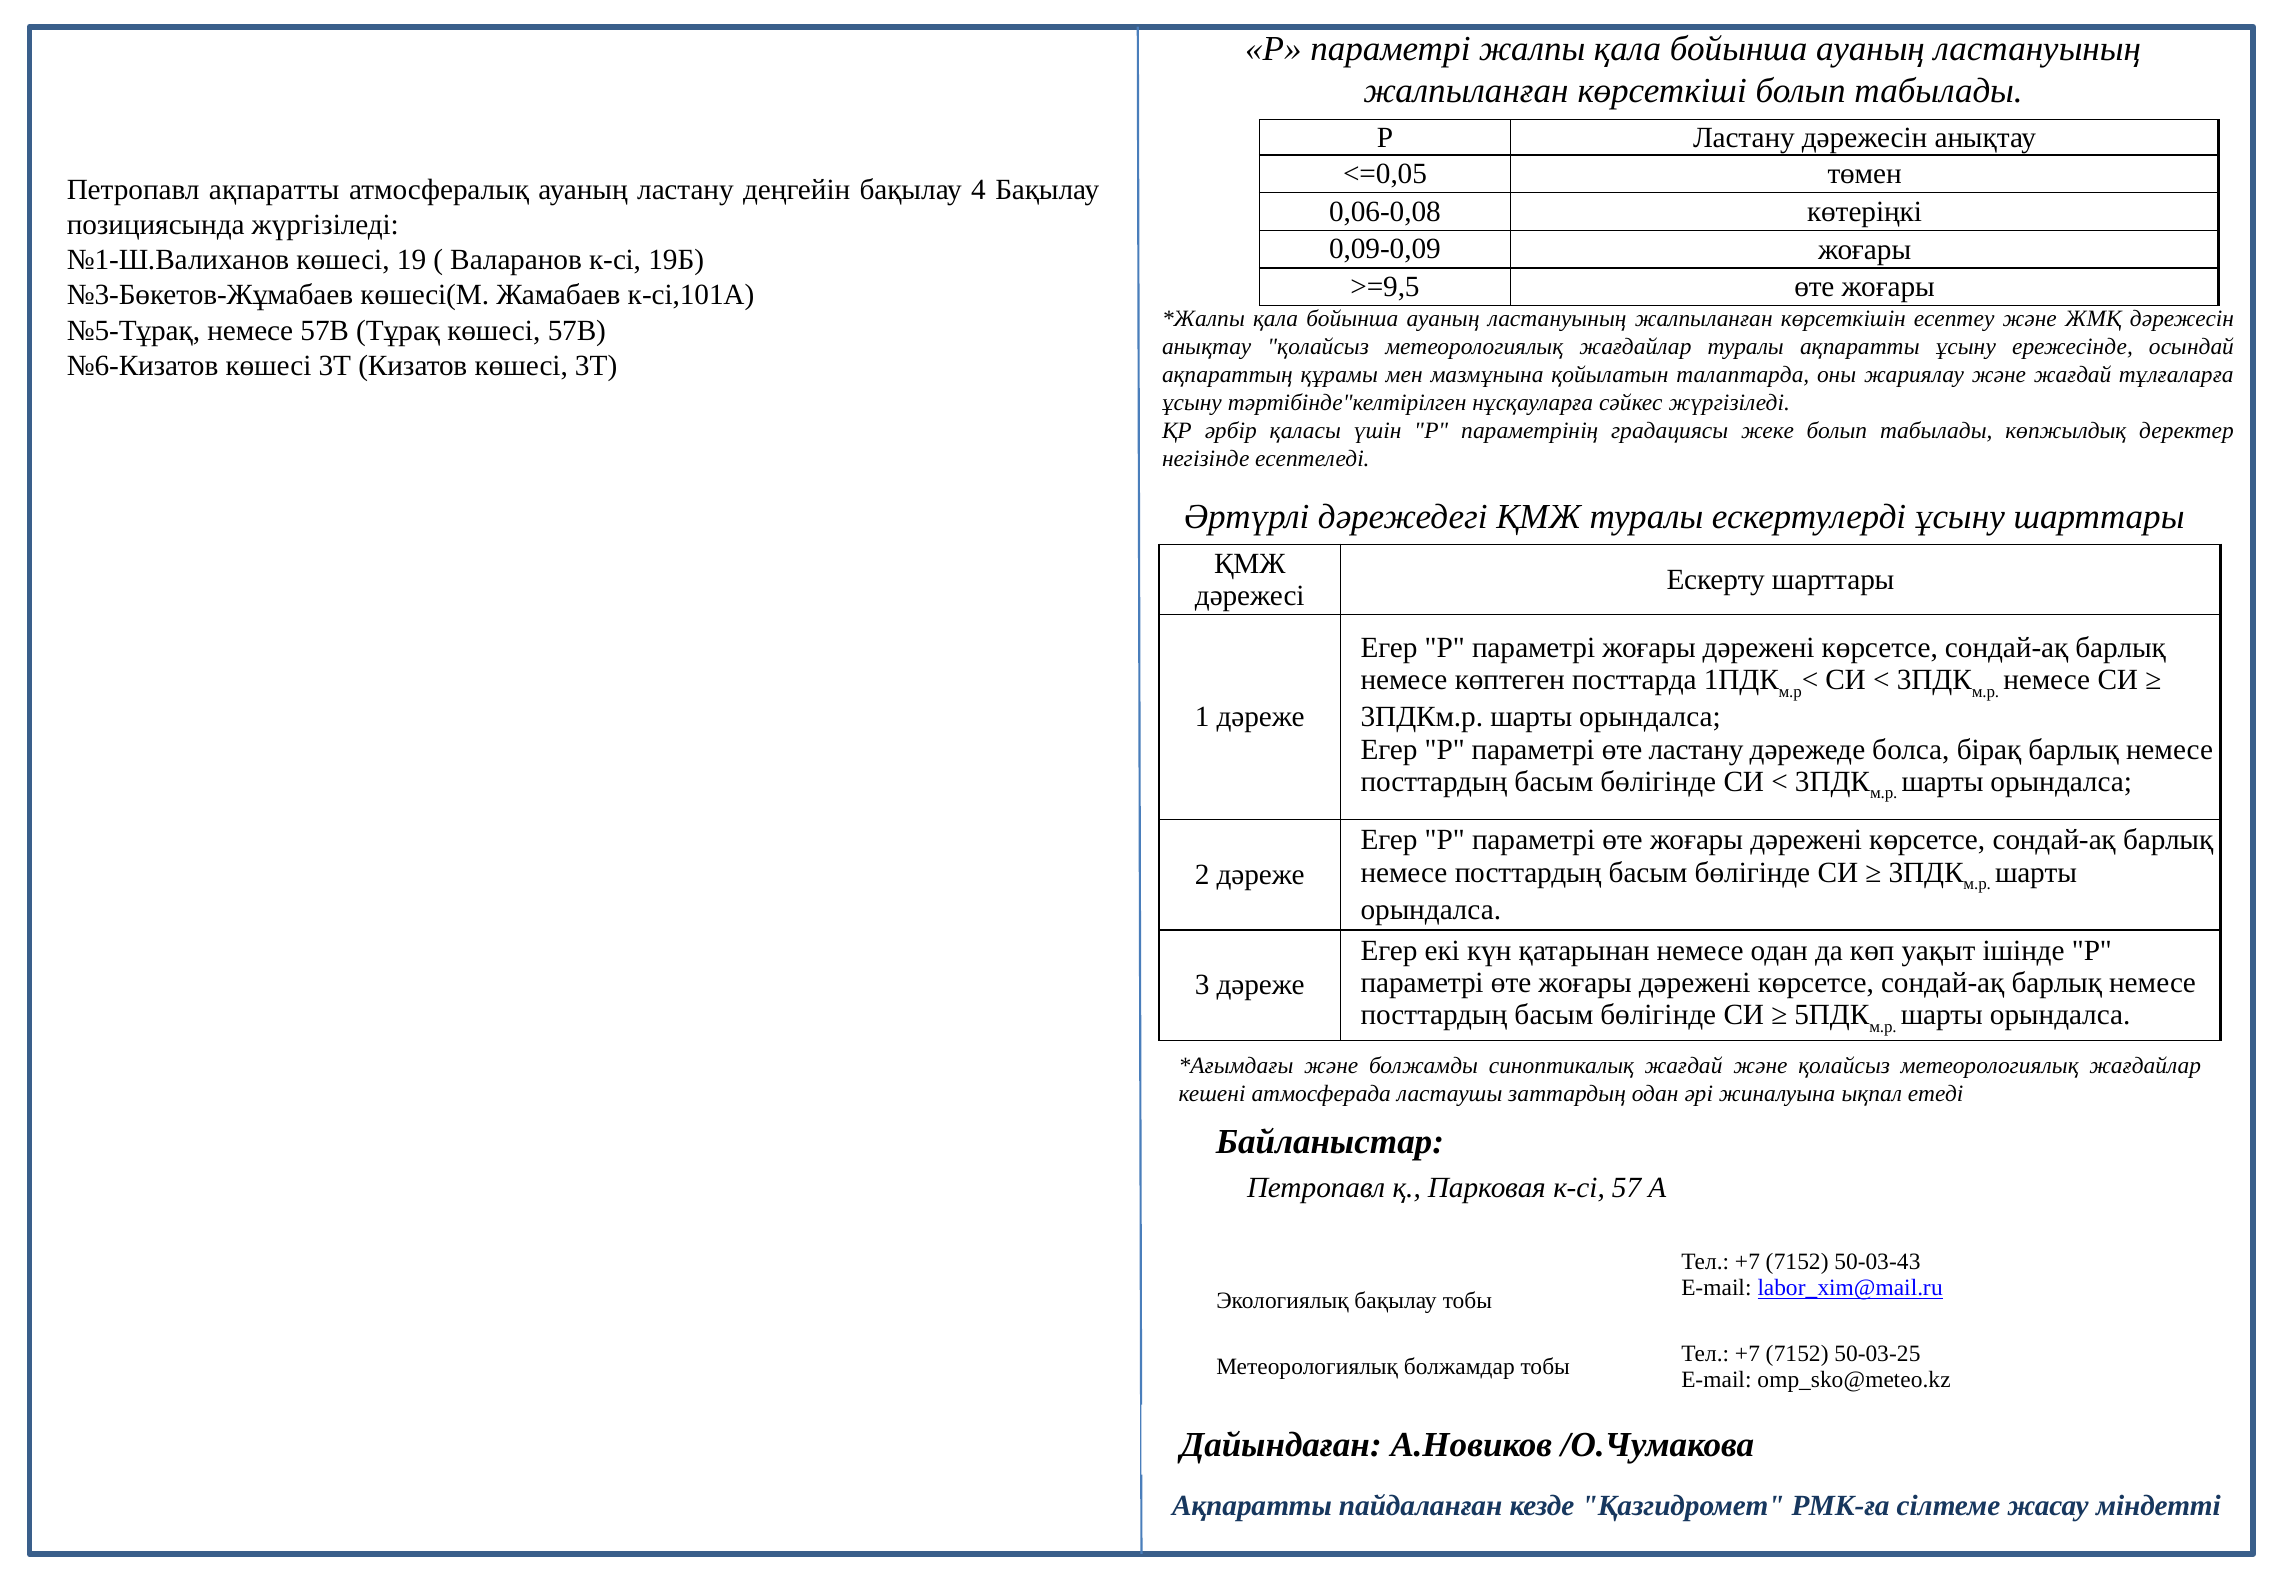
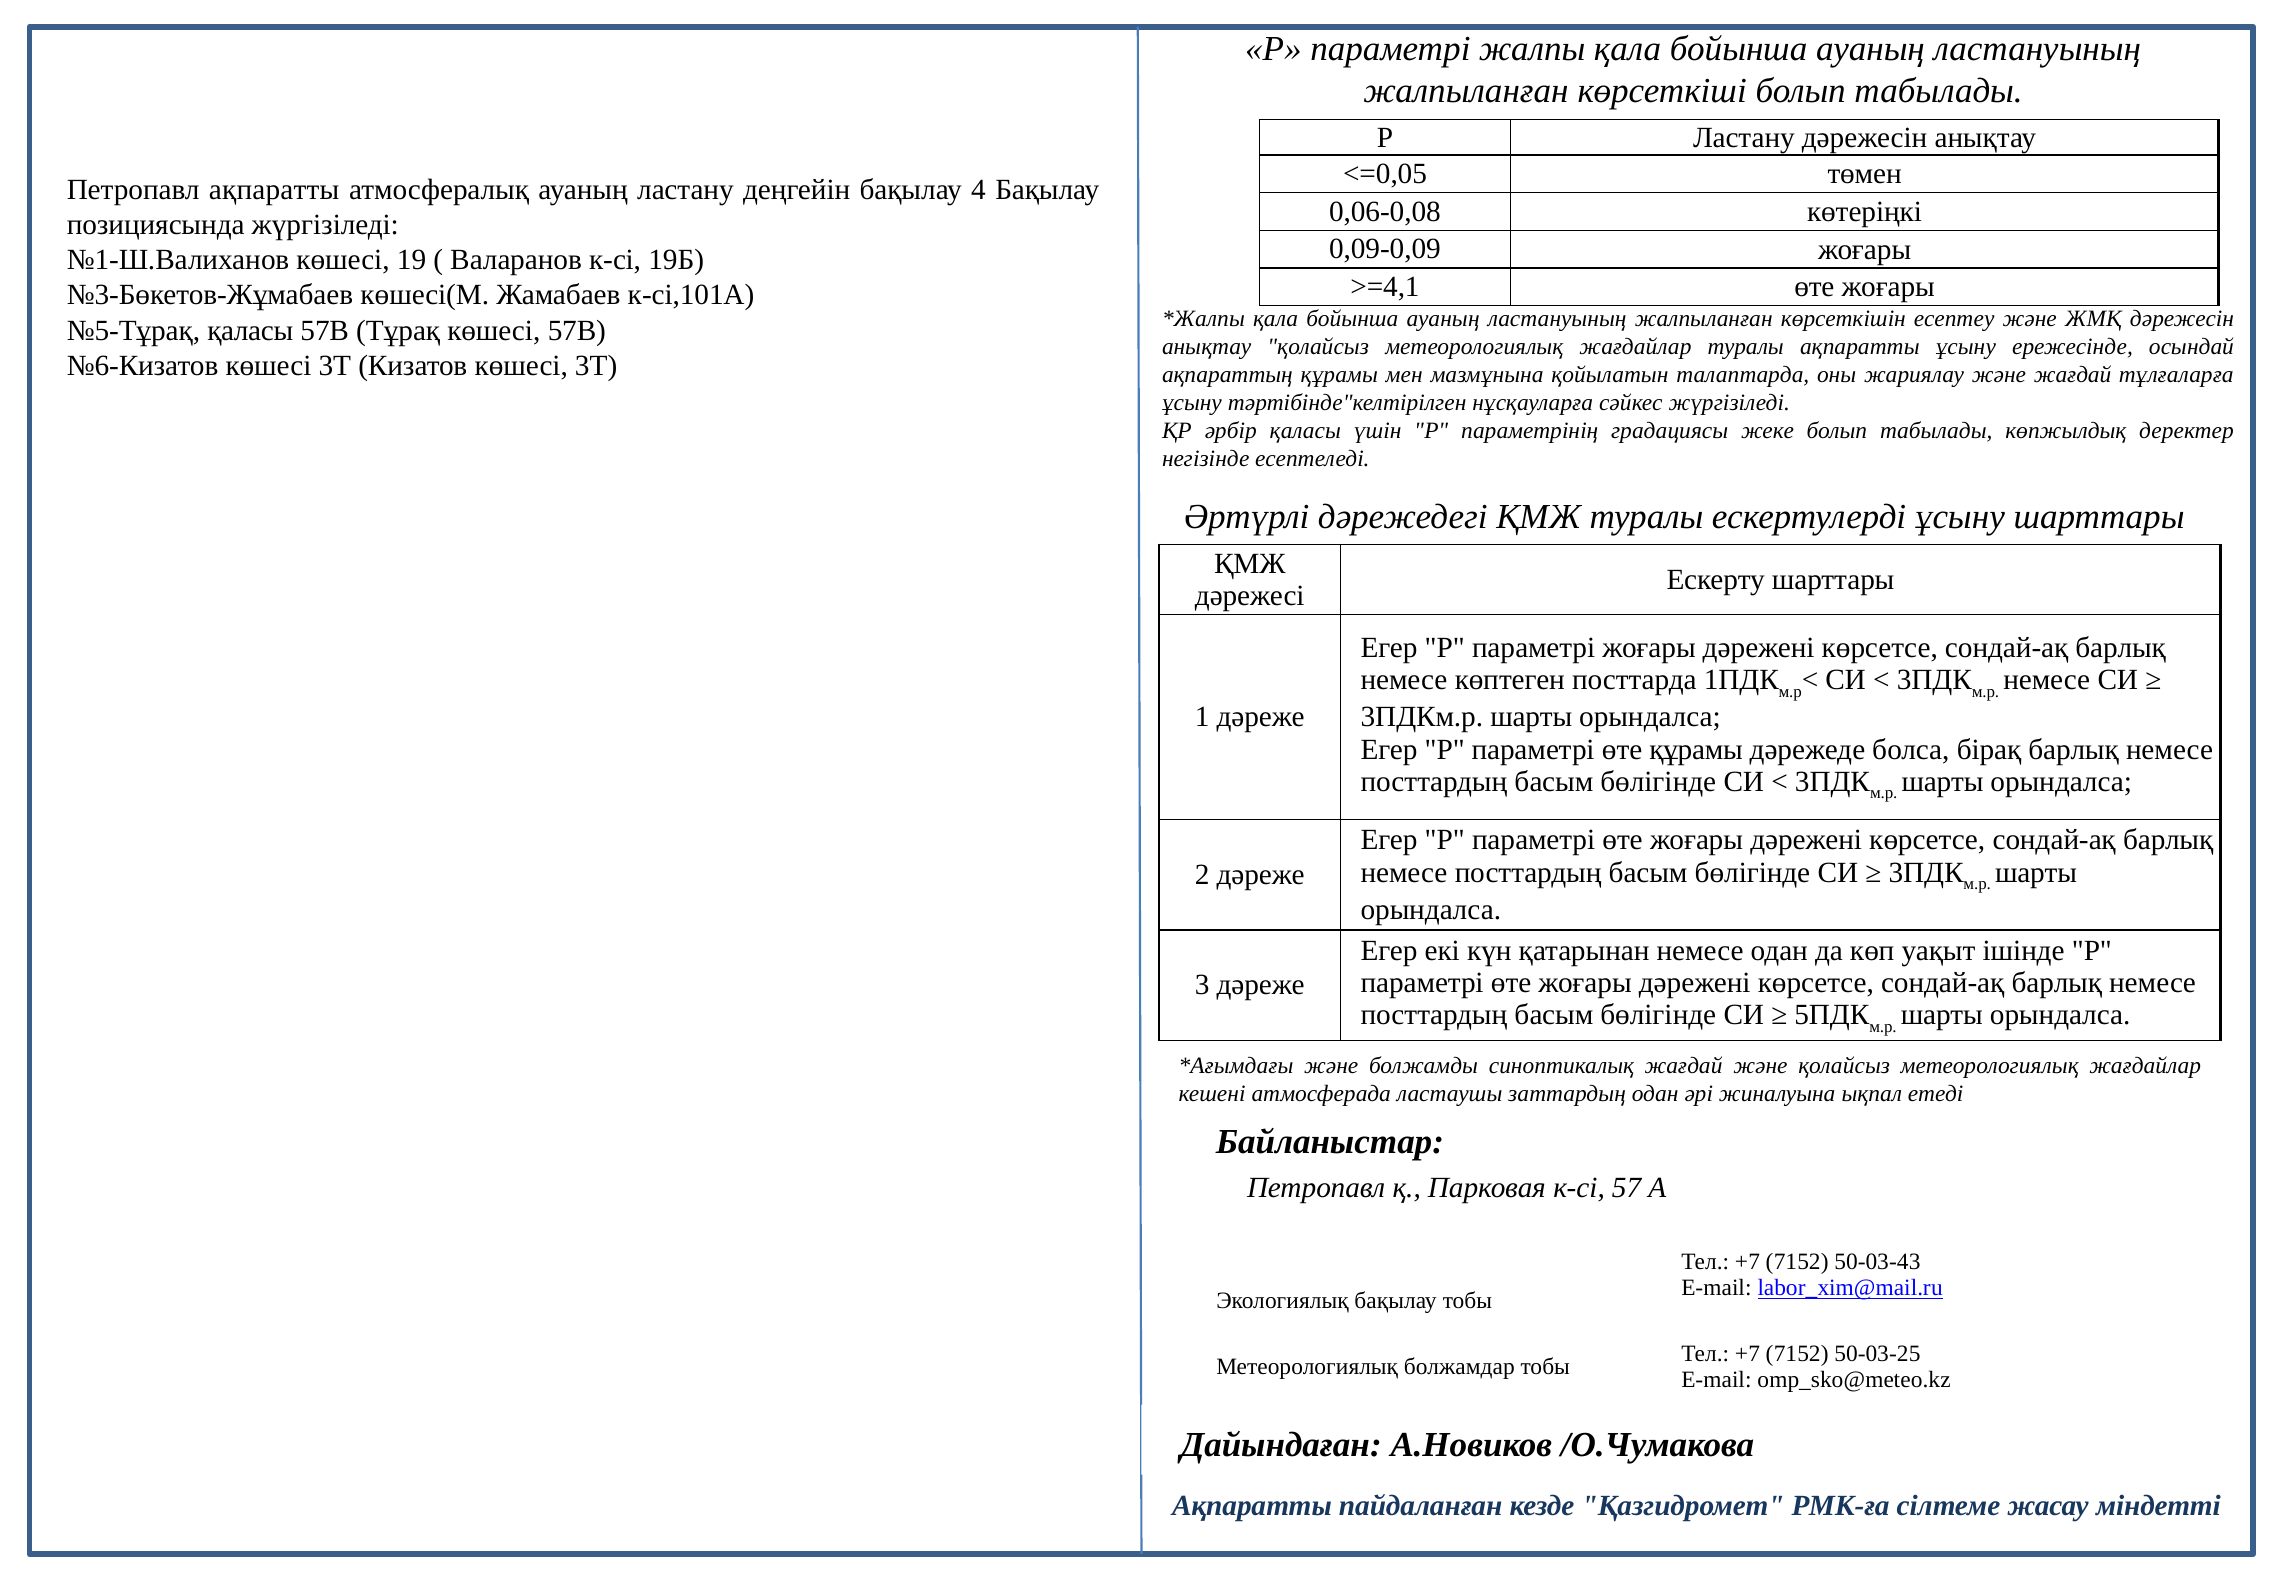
>=9,5: >=9,5 -> >=4,1
№5-Тұрақ немесе: немесе -> қаласы
өте ластану: ластану -> құрамы
